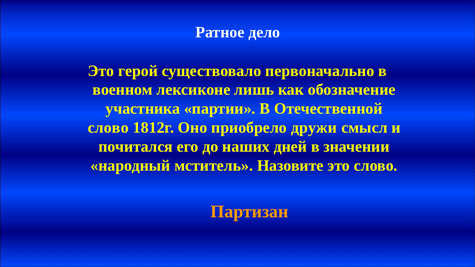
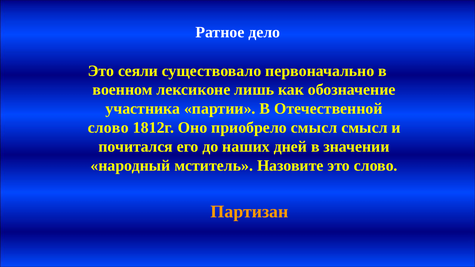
герой: герой -> сеяли
приобрело дружи: дружи -> смысл
